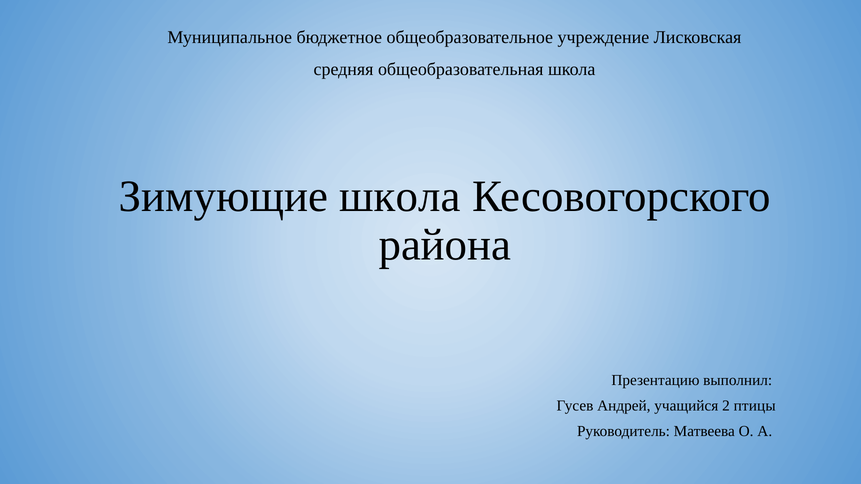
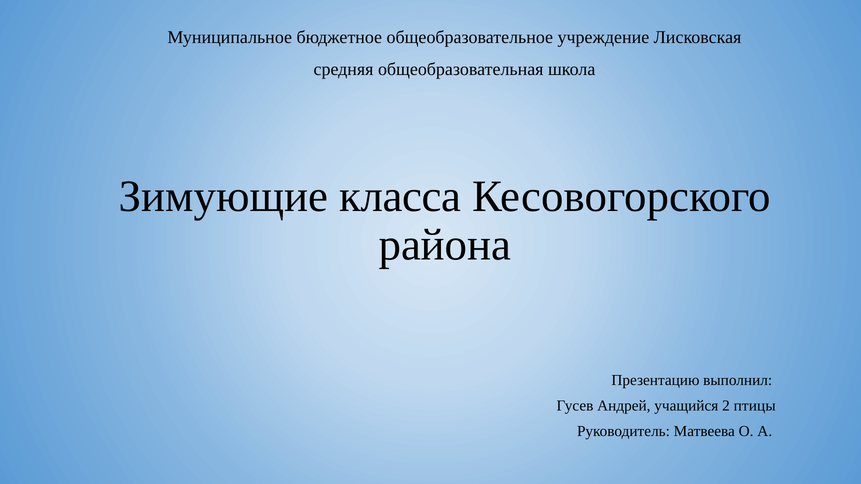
Зимующие школа: школа -> класса
